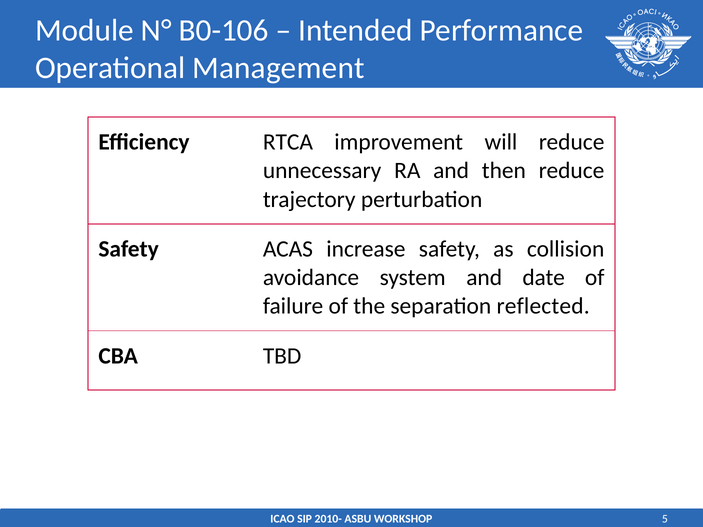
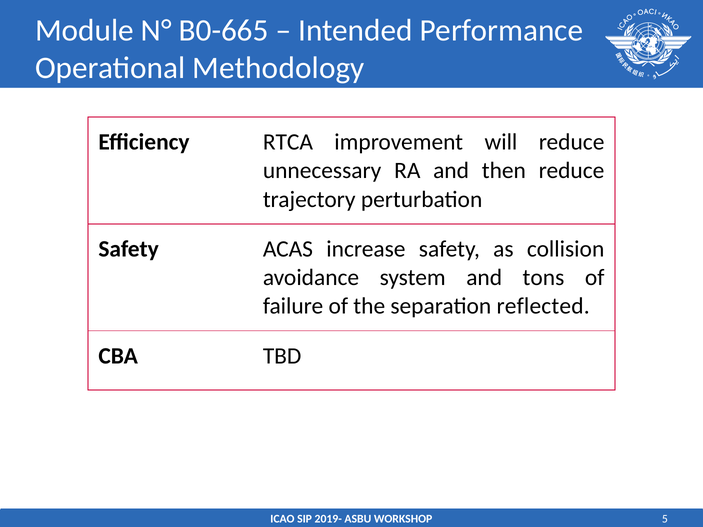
B0-106: B0-106 -> B0-665
Management: Management -> Methodology
date: date -> tons
2010-: 2010- -> 2019-
